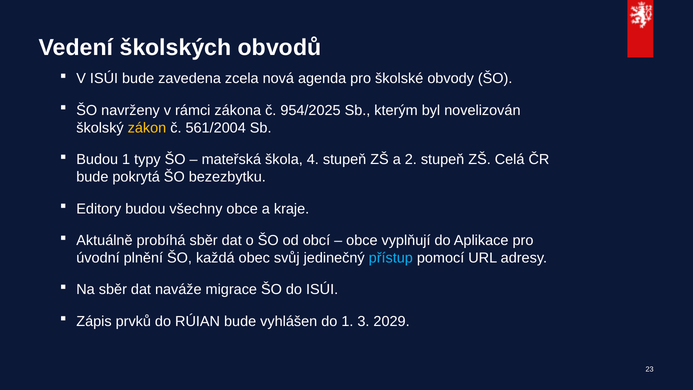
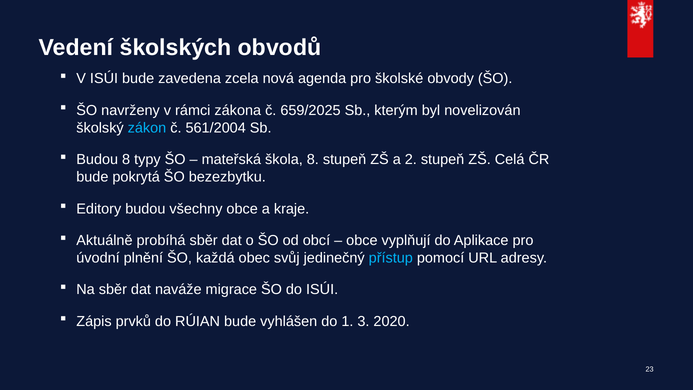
954/2025: 954/2025 -> 659/2025
zákon colour: yellow -> light blue
Budou 1: 1 -> 8
škola 4: 4 -> 8
2029: 2029 -> 2020
